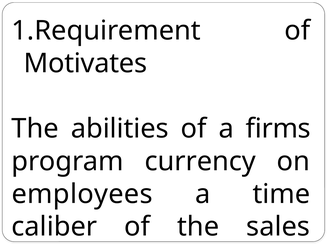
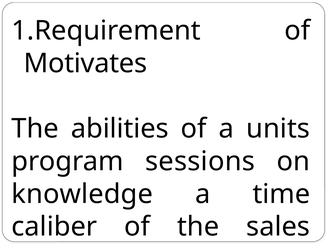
firms: firms -> units
currency: currency -> sessions
employees: employees -> knowledge
